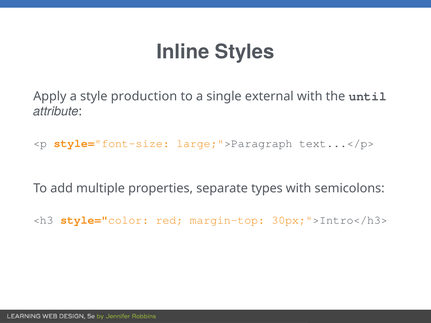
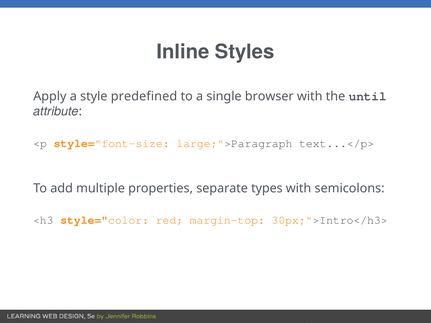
production: production -> predefined
external: external -> browser
